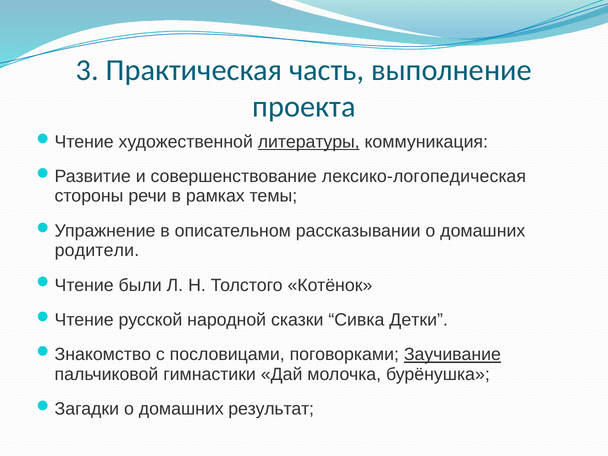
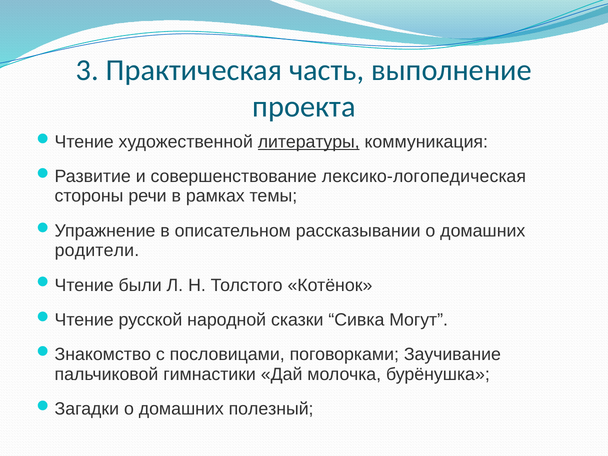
Детки: Детки -> Могут
Заучивание underline: present -> none
результат: результат -> полезный
